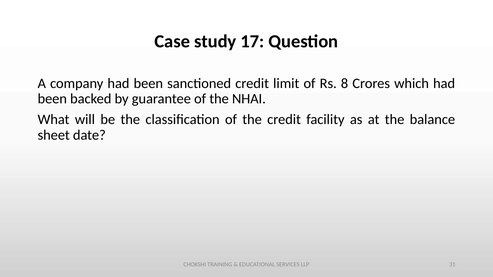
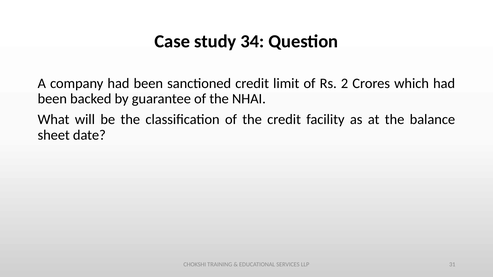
17: 17 -> 34
8: 8 -> 2
